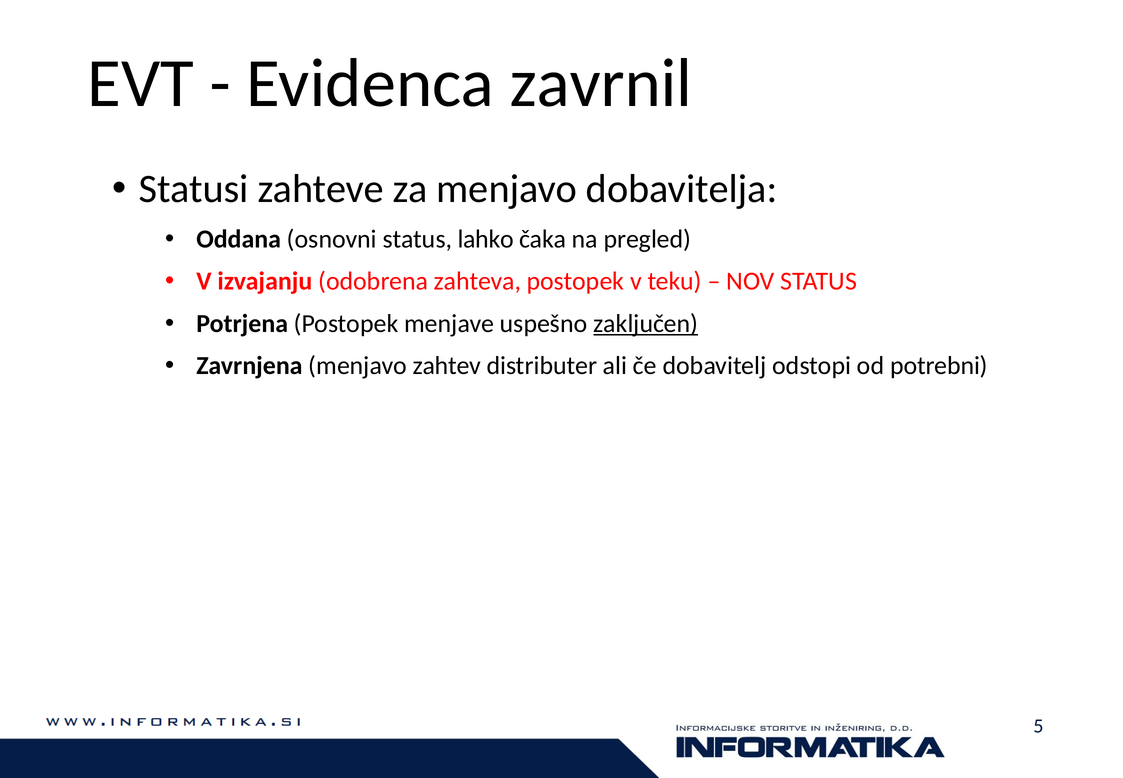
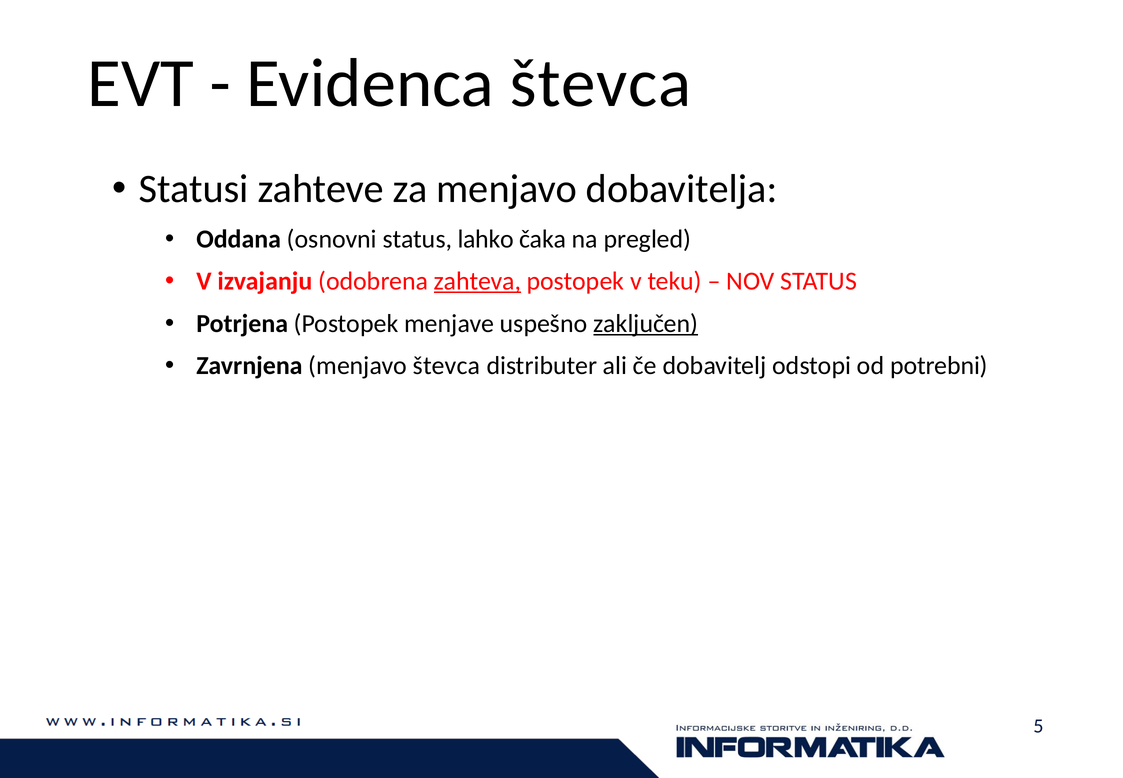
Evidenca zavrnil: zavrnil -> števca
zahteva underline: none -> present
menjavo zahtev: zahtev -> števca
